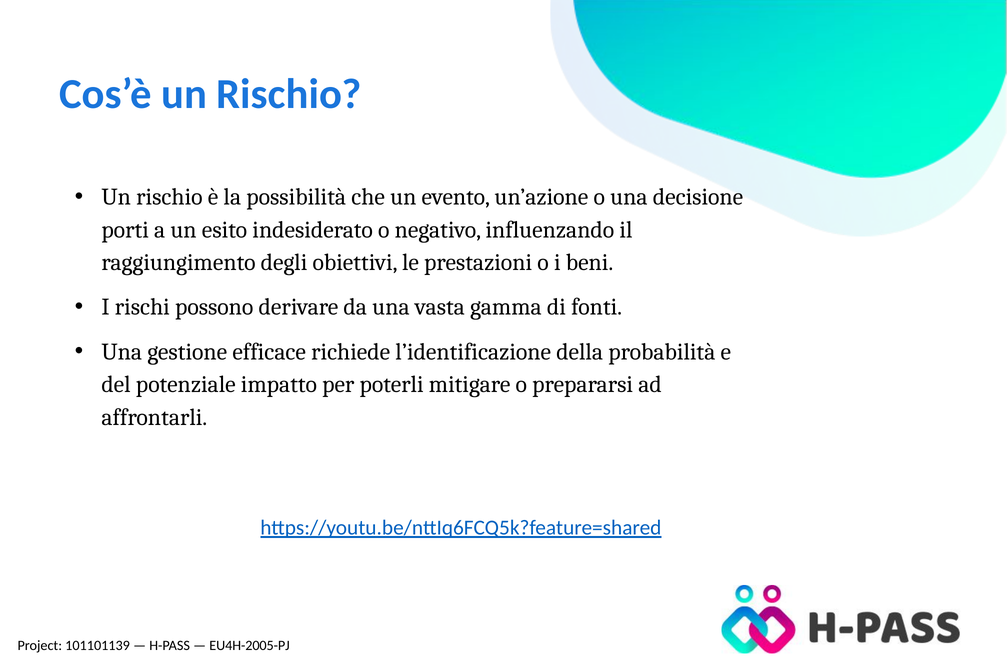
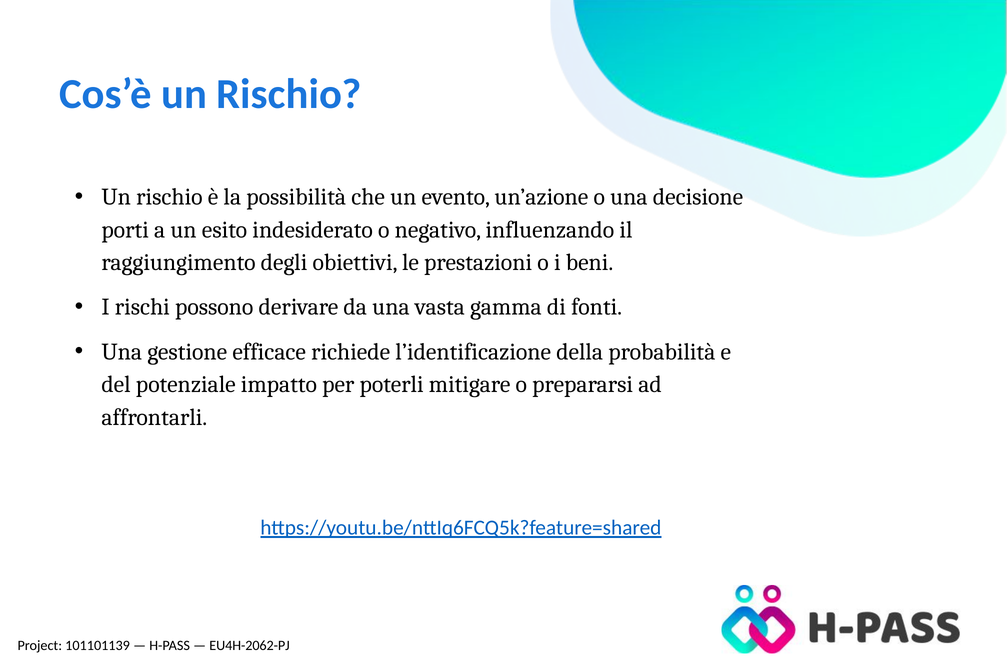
EU4H-2005-PJ: EU4H-2005-PJ -> EU4H-2062-PJ
